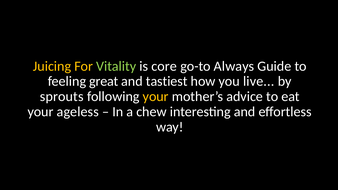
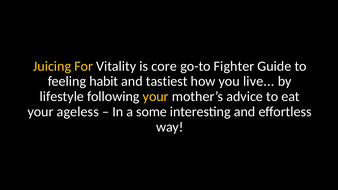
Vitality colour: light green -> white
Always: Always -> Fighter
great: great -> habit
sprouts: sprouts -> lifestyle
chew: chew -> some
